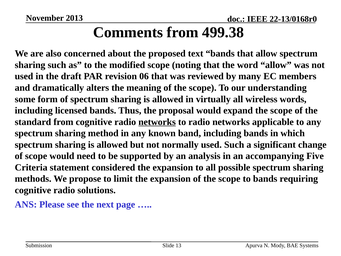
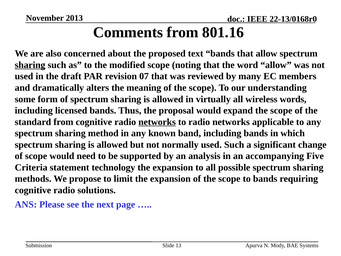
499.38: 499.38 -> 801.16
sharing at (30, 65) underline: none -> present
06: 06 -> 07
considered: considered -> technology
